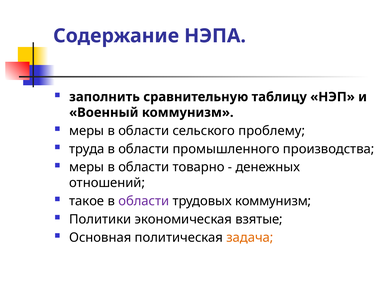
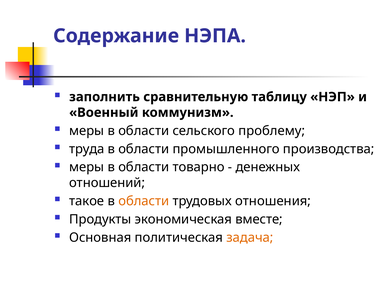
области at (144, 201) colour: purple -> orange
трудовых коммунизм: коммунизм -> отношения
Политики: Политики -> Продукты
взятые: взятые -> вместе
